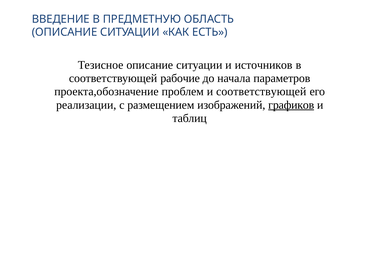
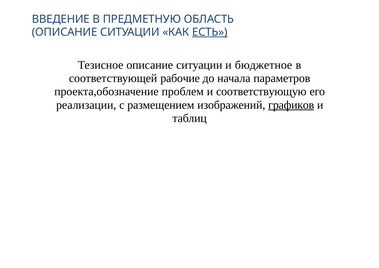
ЕСТЬ underline: none -> present
источников: источников -> бюджетное
и соответствующей: соответствующей -> соответствующую
